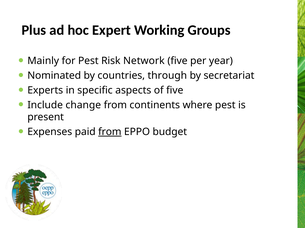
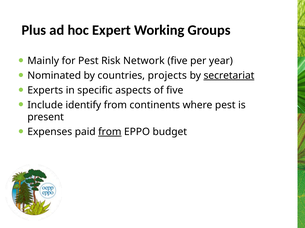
through: through -> projects
secretariat underline: none -> present
change: change -> identify
